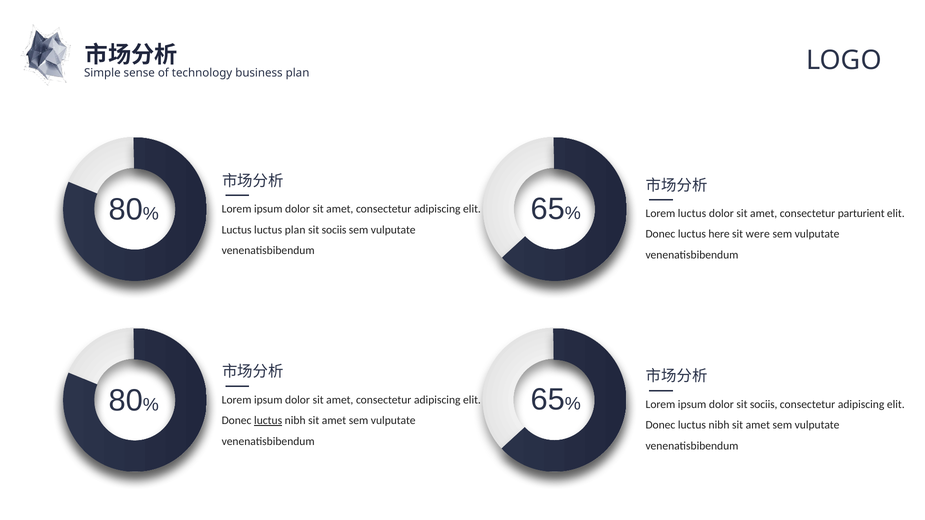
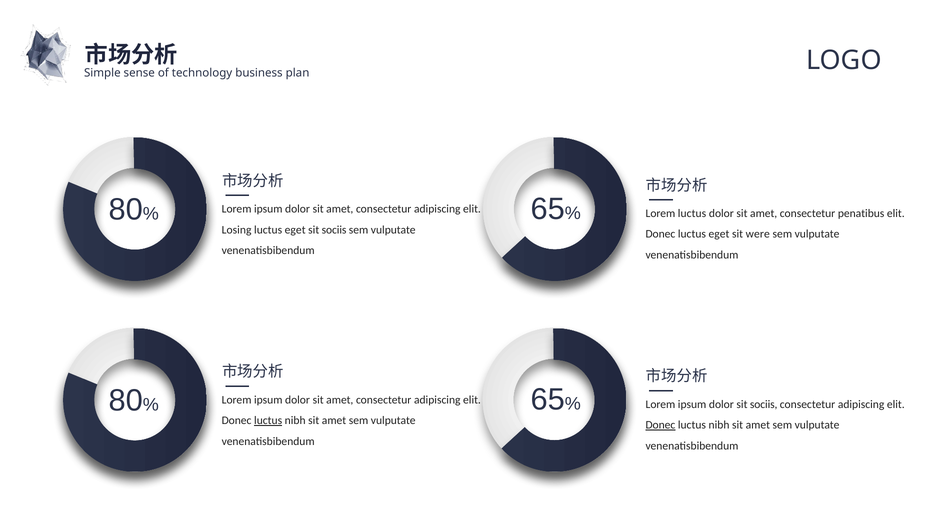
parturient: parturient -> penatibus
Luctus at (237, 230): Luctus -> Losing
plan at (295, 230): plan -> eget
Donec luctus here: here -> eget
Donec at (660, 425) underline: none -> present
